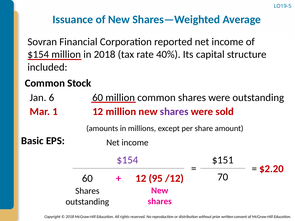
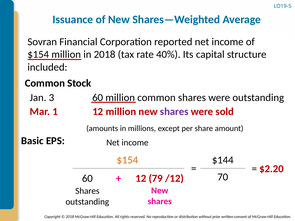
6: 6 -> 3
$154 at (127, 160) colour: purple -> orange
$151: $151 -> $144
95: 95 -> 79
